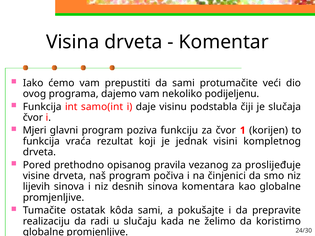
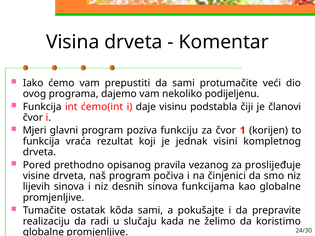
samo(int: samo(int -> ćemo(int
slučaja: slučaja -> članovi
komentara: komentara -> funkcijama
